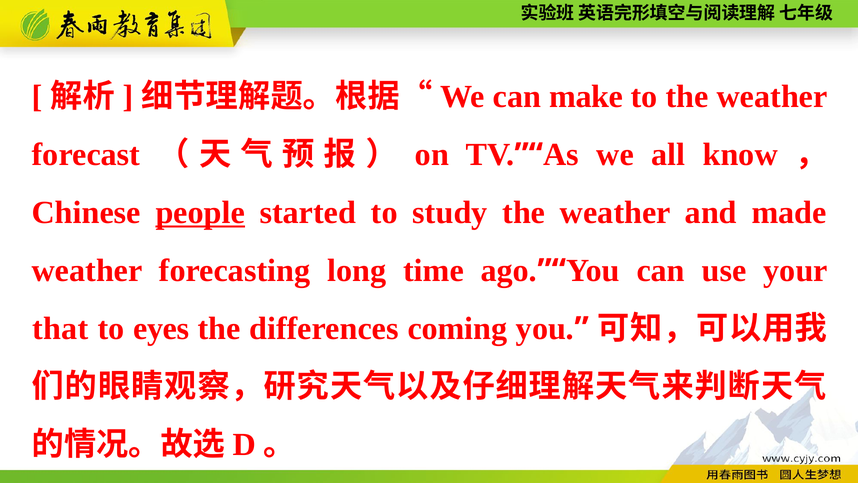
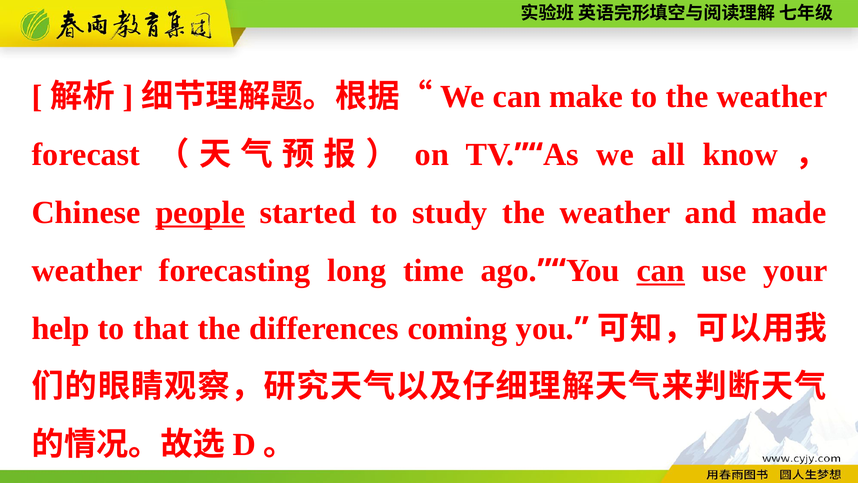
can at (661, 270) underline: none -> present
that: that -> help
eyes: eyes -> that
